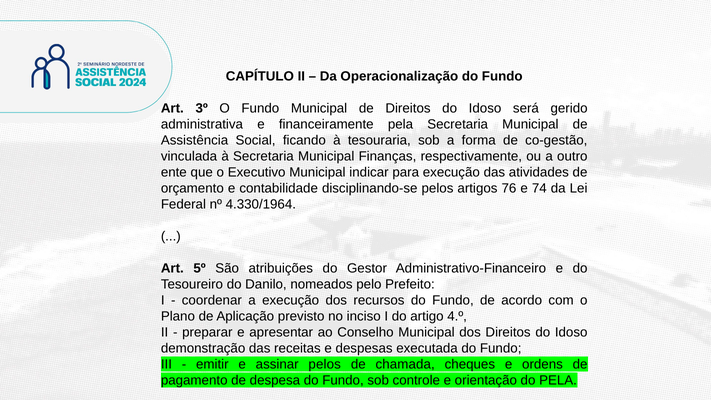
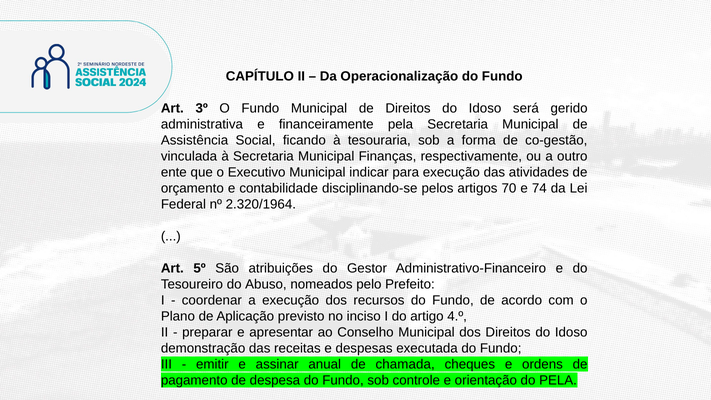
76: 76 -> 70
4.330/1964: 4.330/1964 -> 2.320/1964
Danilo: Danilo -> Abuso
assinar pelos: pelos -> anual
